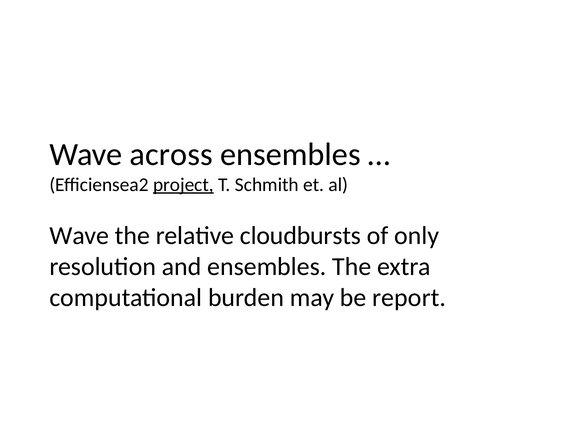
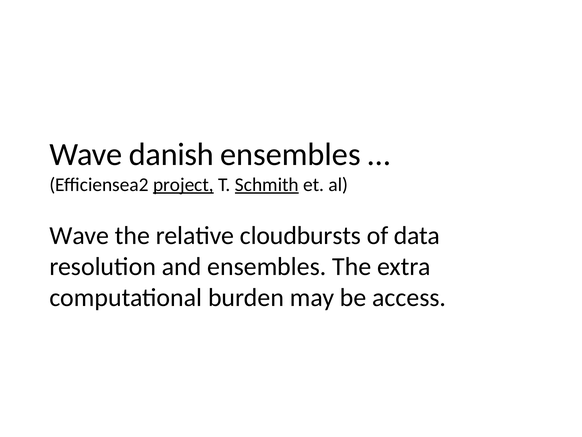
across: across -> danish
Schmith underline: none -> present
only: only -> data
report: report -> access
